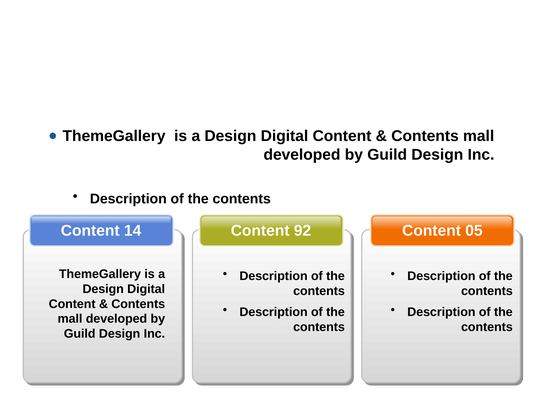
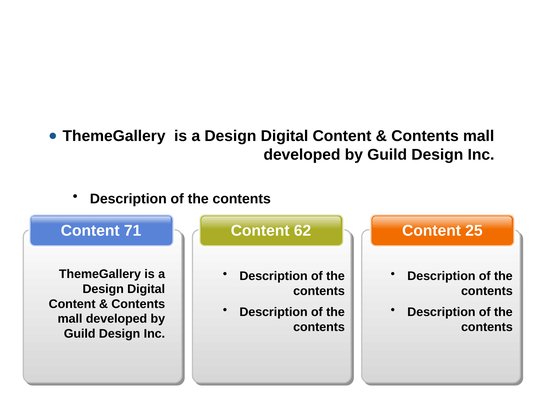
14: 14 -> 71
92: 92 -> 62
05: 05 -> 25
